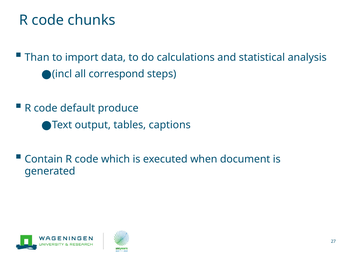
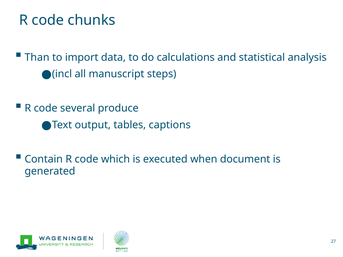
correspond: correspond -> manuscript
default: default -> several
